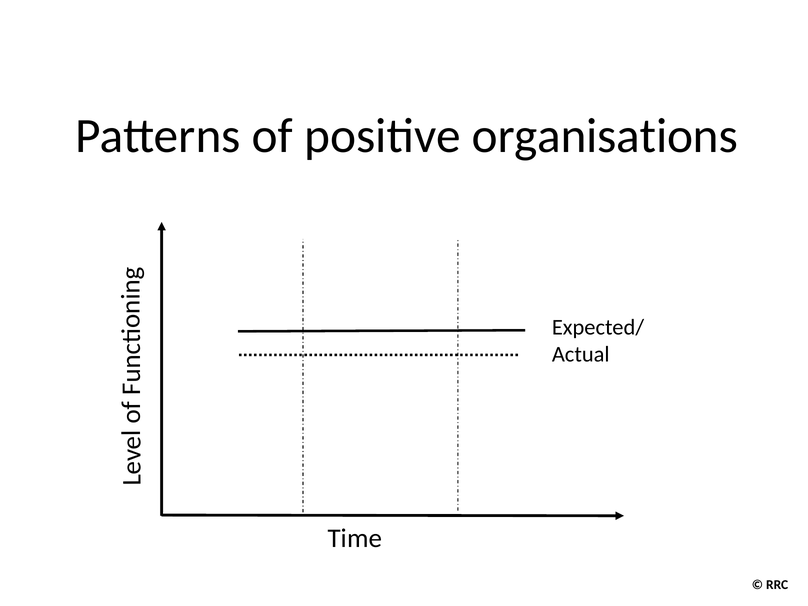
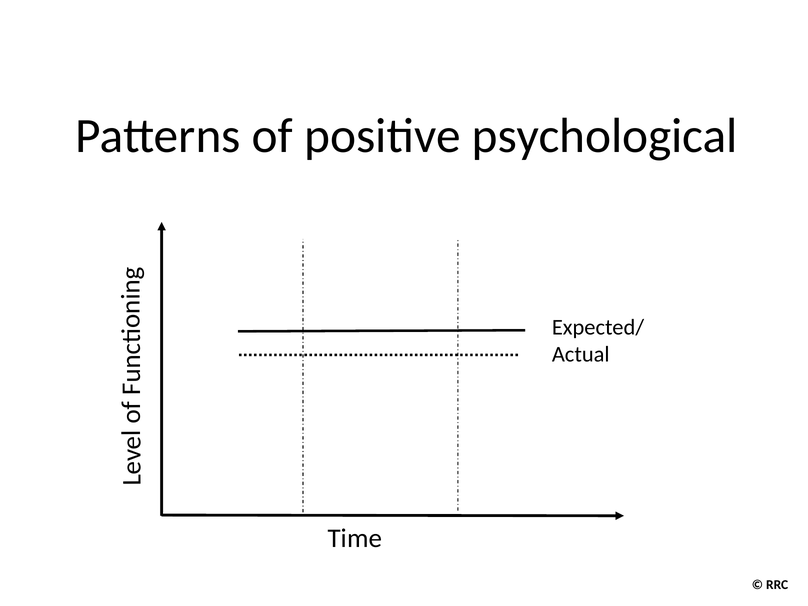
organisations: organisations -> psychological
